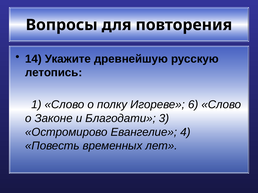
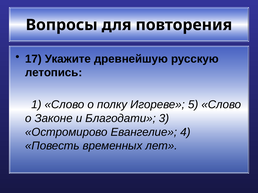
14: 14 -> 17
6: 6 -> 5
